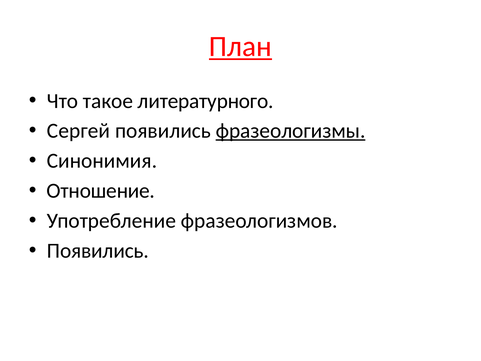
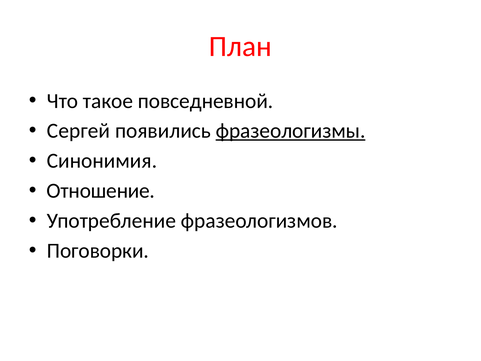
План underline: present -> none
литературного: литературного -> повседневной
Появились at (98, 251): Появились -> Поговорки
